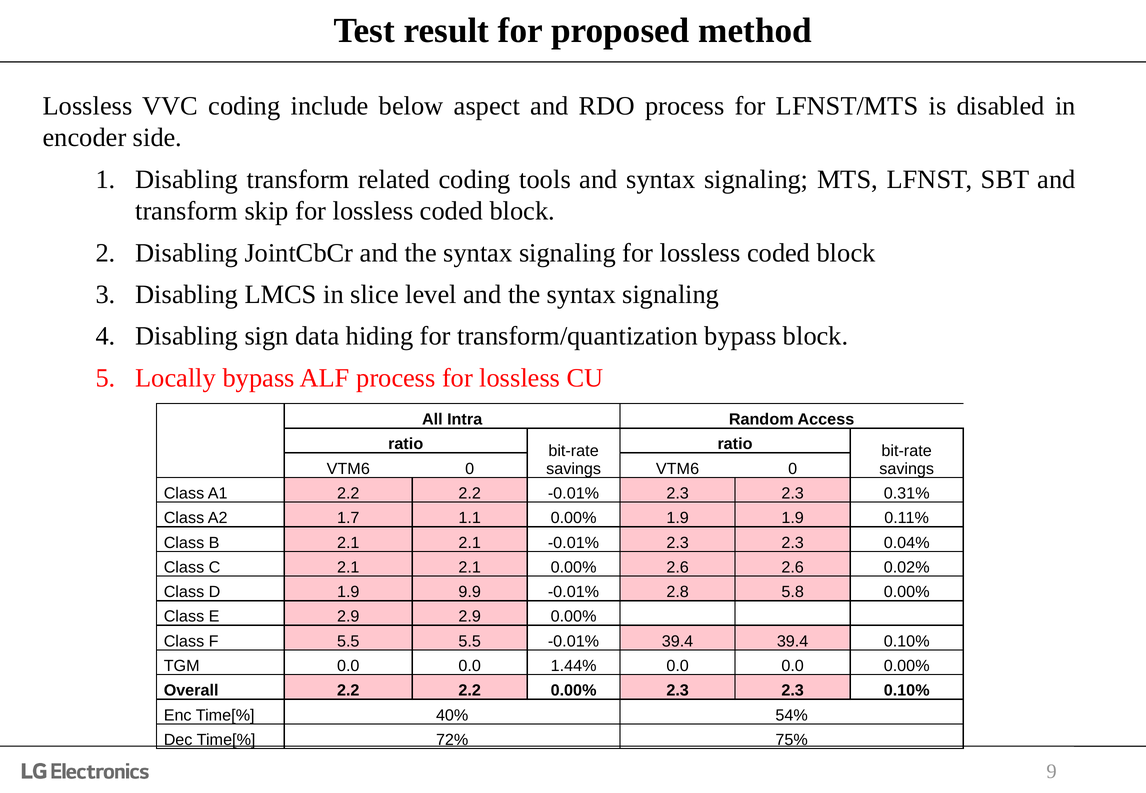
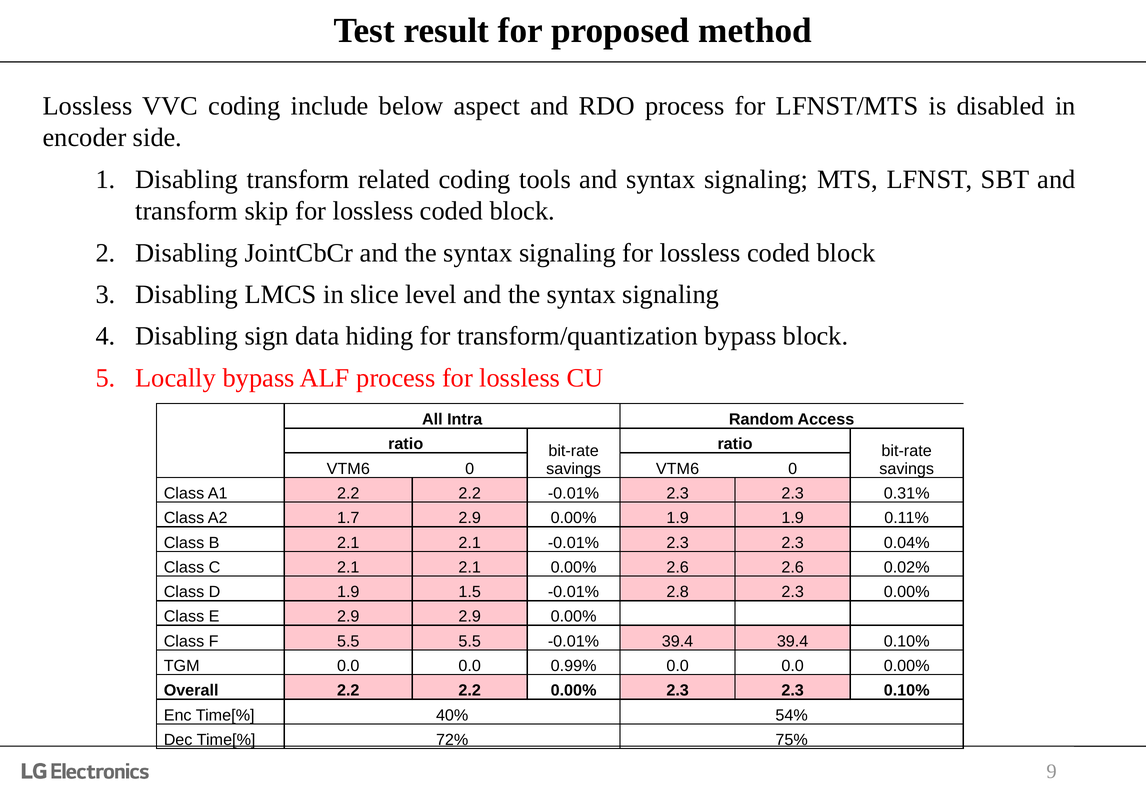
1.7 1.1: 1.1 -> 2.9
9.9: 9.9 -> 1.5
2.8 5.8: 5.8 -> 2.3
1.44%: 1.44% -> 0.99%
